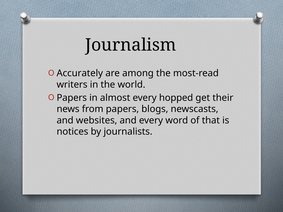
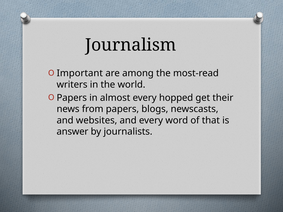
Accurately: Accurately -> Important
notices: notices -> answer
